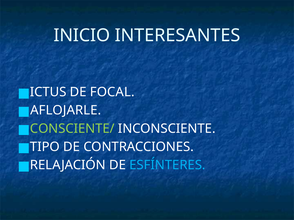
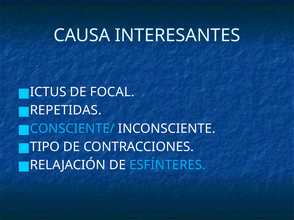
INICIO: INICIO -> CAUSA
AFLOJARLE: AFLOJARLE -> REPETIDAS
CONSCIENTE/ colour: light green -> light blue
